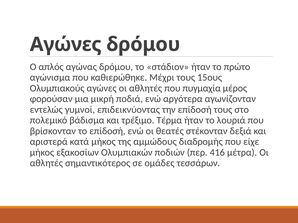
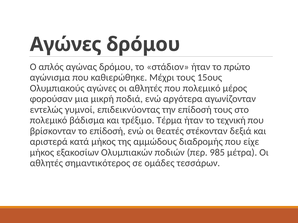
που πυγμαχία: πυγμαχία -> πολεμικό
λουριά: λουριά -> τεχνική
416: 416 -> 985
